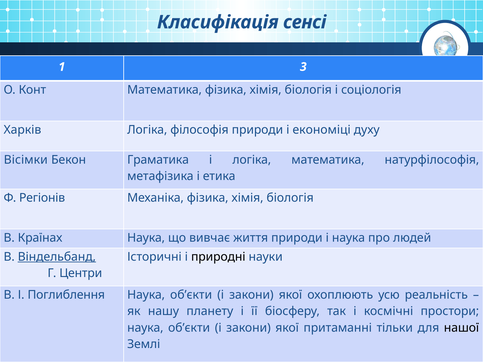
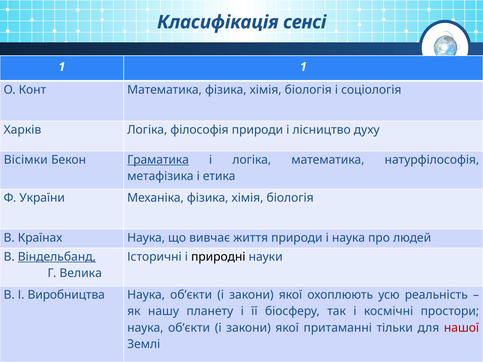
1 3: 3 -> 1
економіці: економіці -> лісництво
Граматика underline: none -> present
Регіонів: Регіонів -> України
Центри: Центри -> Велика
Поглиблення: Поглиблення -> Виробництва
нашої colour: black -> red
